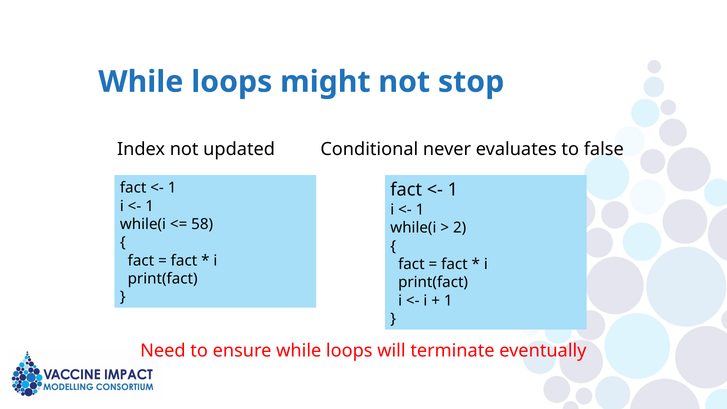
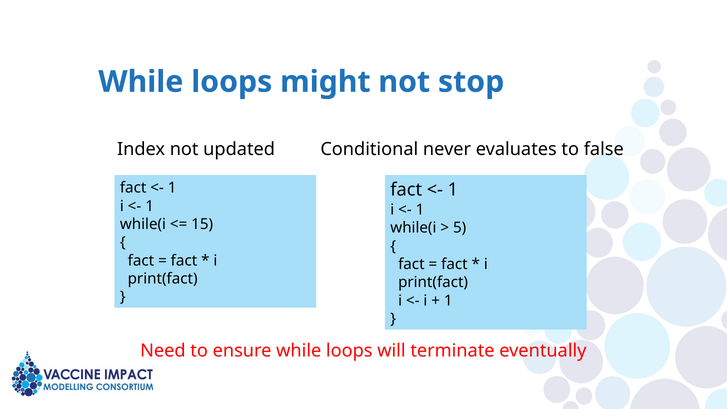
58: 58 -> 15
2: 2 -> 5
